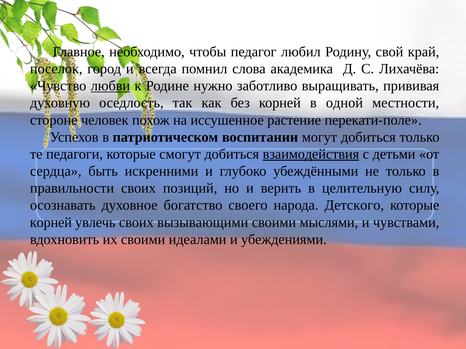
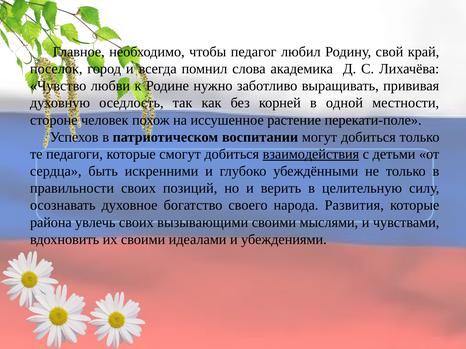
любви underline: present -> none
Детского: Детского -> Развития
корней at (51, 223): корней -> района
